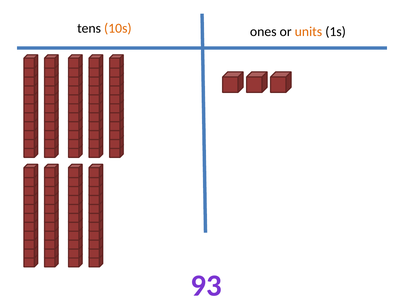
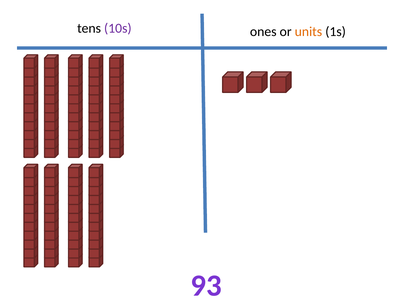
10s colour: orange -> purple
